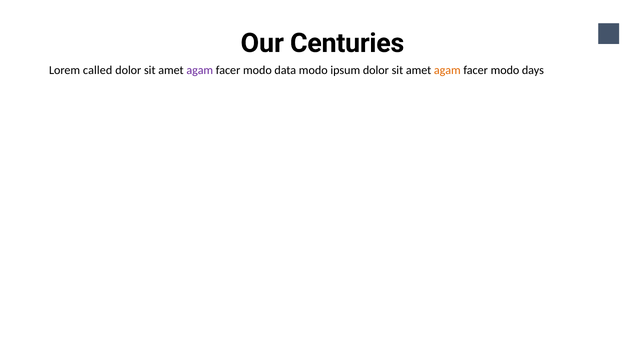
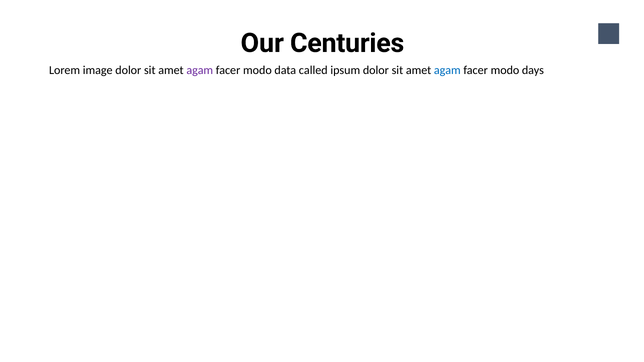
called: called -> image
data modo: modo -> called
agam at (447, 70) colour: orange -> blue
